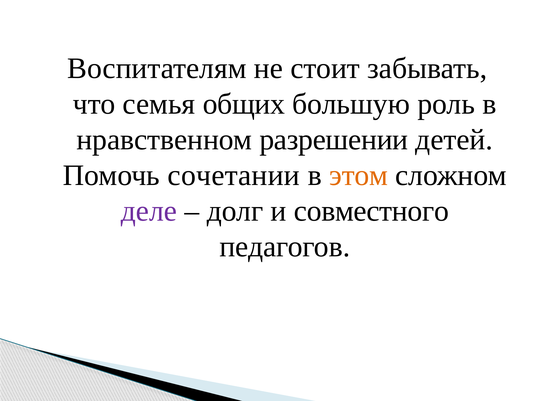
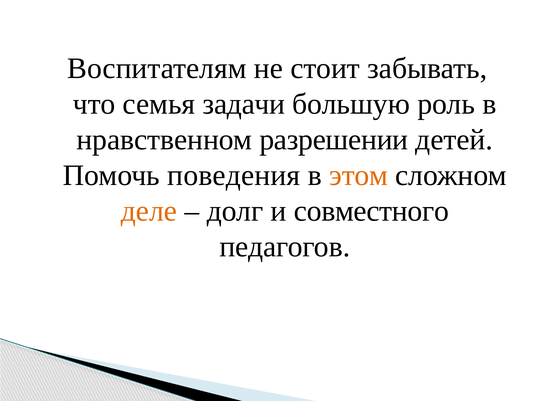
общих: общих -> задачи
сочетании: сочетании -> поведения
деле colour: purple -> orange
